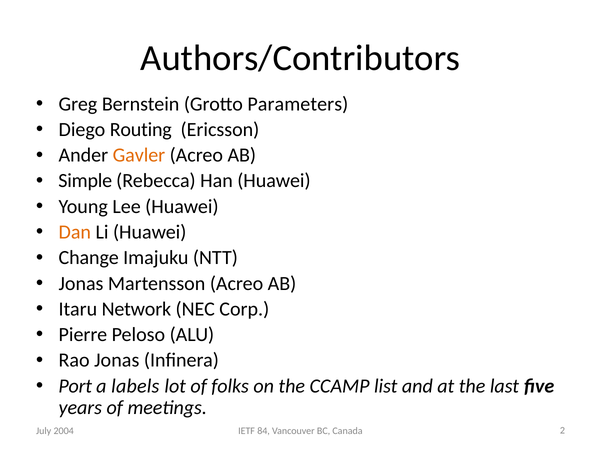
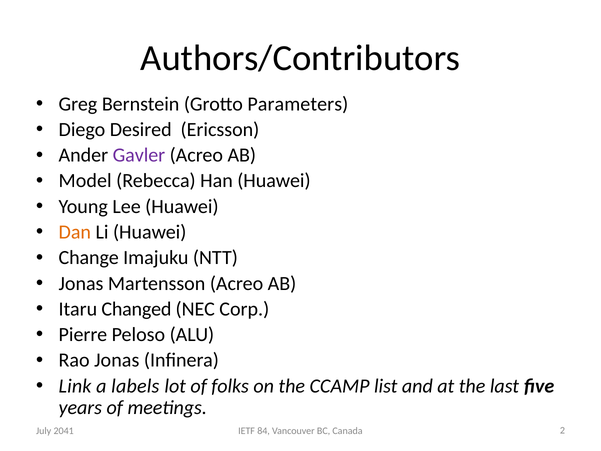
Routing: Routing -> Desired
Gavler colour: orange -> purple
Simple: Simple -> Model
Network: Network -> Changed
Port: Port -> Link
2004: 2004 -> 2041
